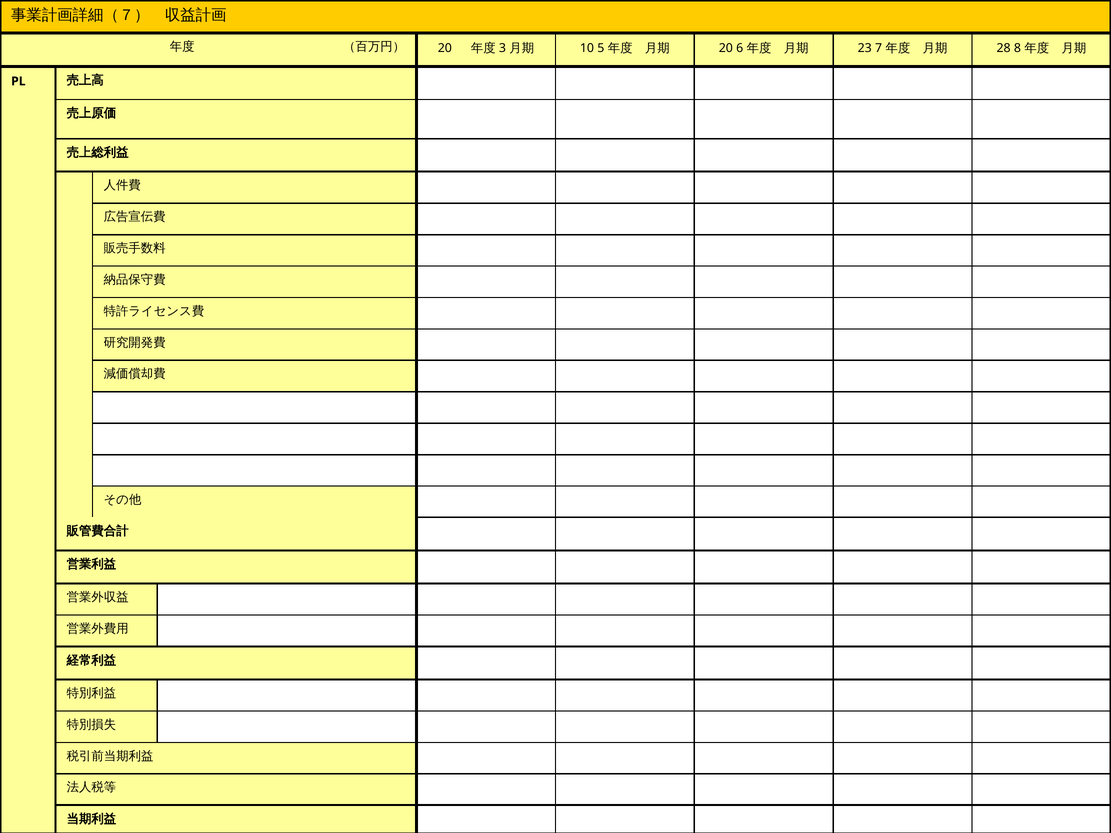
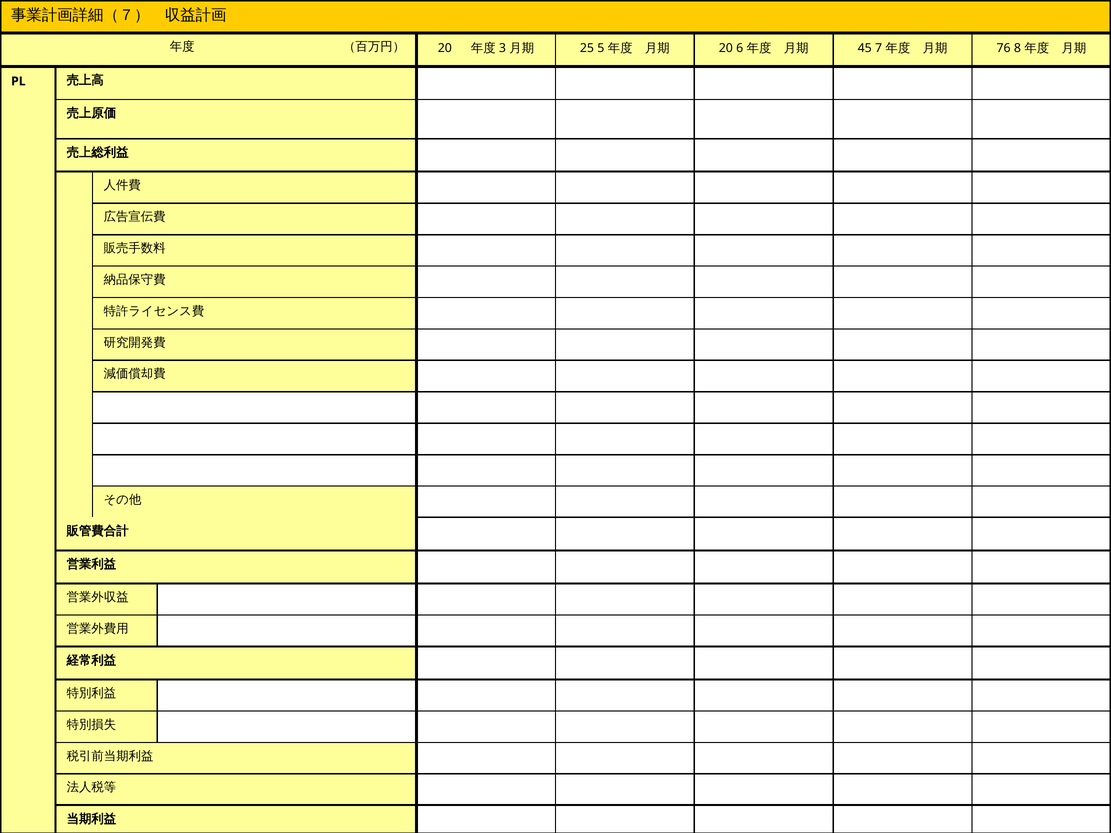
10: 10 -> 25
23: 23 -> 45
28: 28 -> 76
